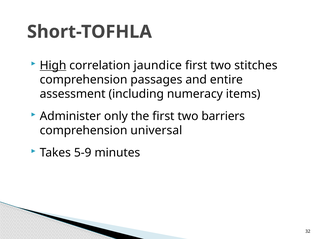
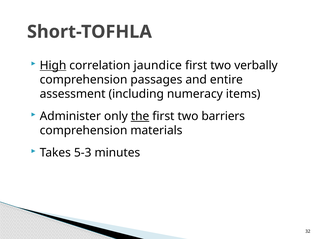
stitches: stitches -> verbally
the underline: none -> present
universal: universal -> materials
5-9: 5-9 -> 5-3
